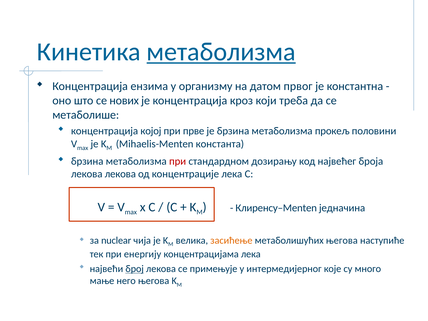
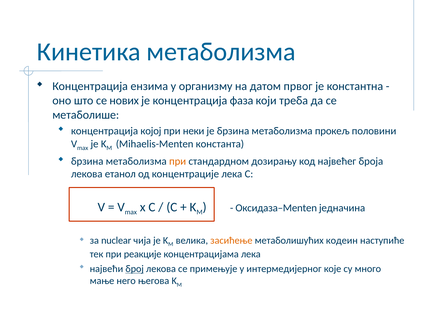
метаболизма at (221, 52) underline: present -> none
кроз: кроз -> фаза
прве: прве -> неки
при at (178, 161) colour: red -> orange
лекова лекова: лекова -> етанол
Клиренсу–Menten: Клиренсу–Menten -> Оксидаза–Menten
метаболишућих његова: његова -> кодеин
енергију: енергију -> реакције
